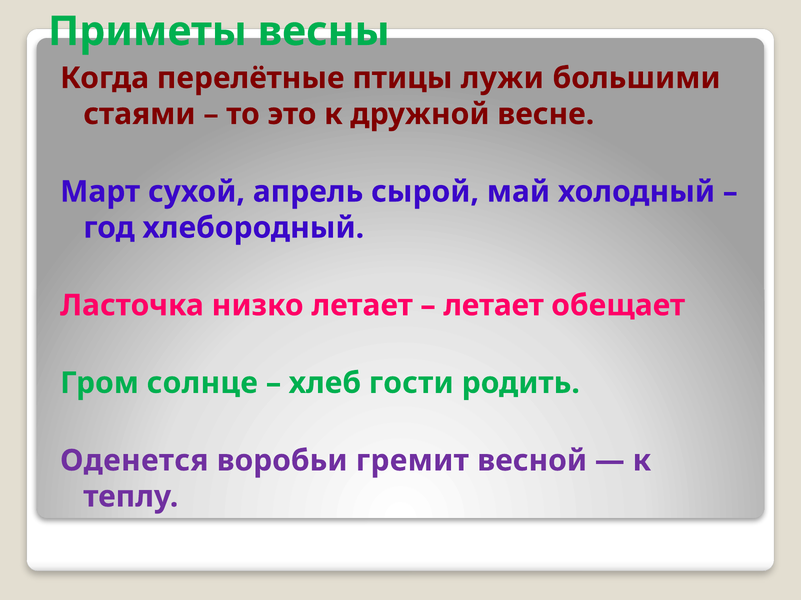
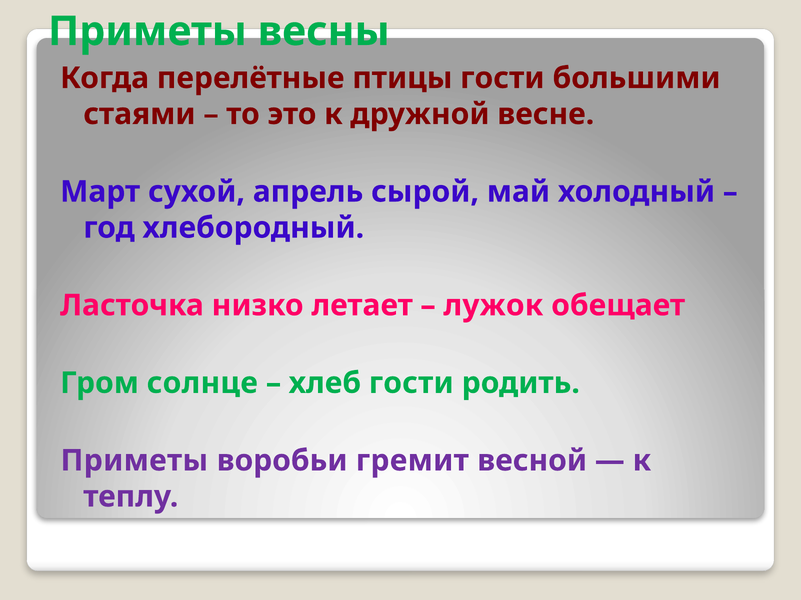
птицы лужи: лужи -> гости
летает at (494, 306): летает -> лужок
Оденется at (134, 461): Оденется -> Приметы
